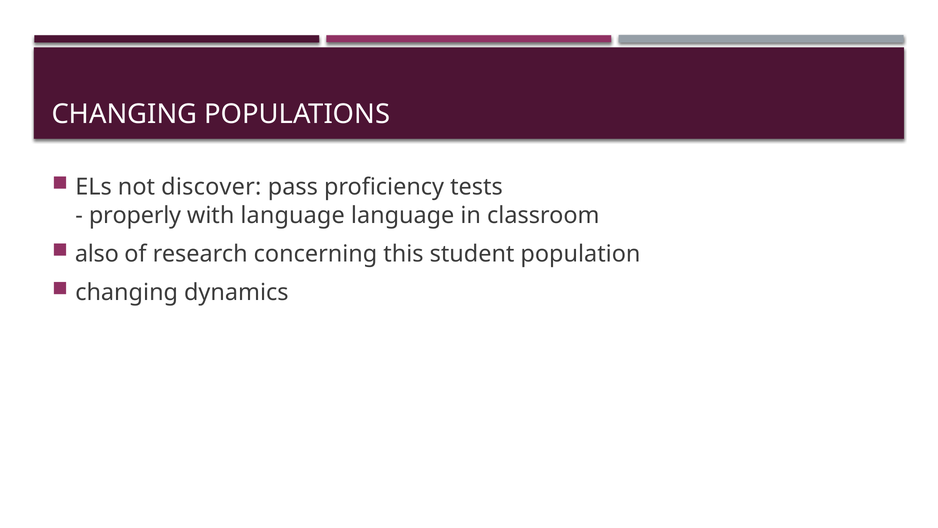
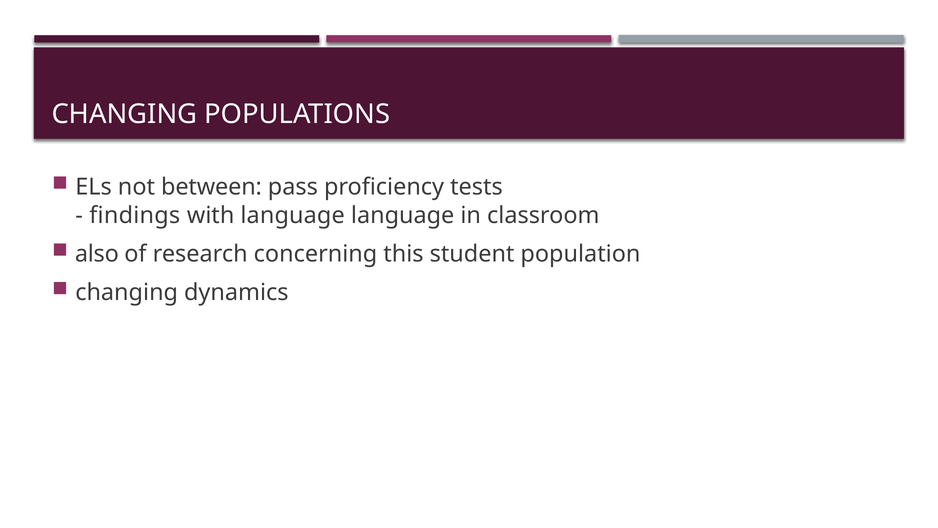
discover: discover -> between
properly: properly -> findings
